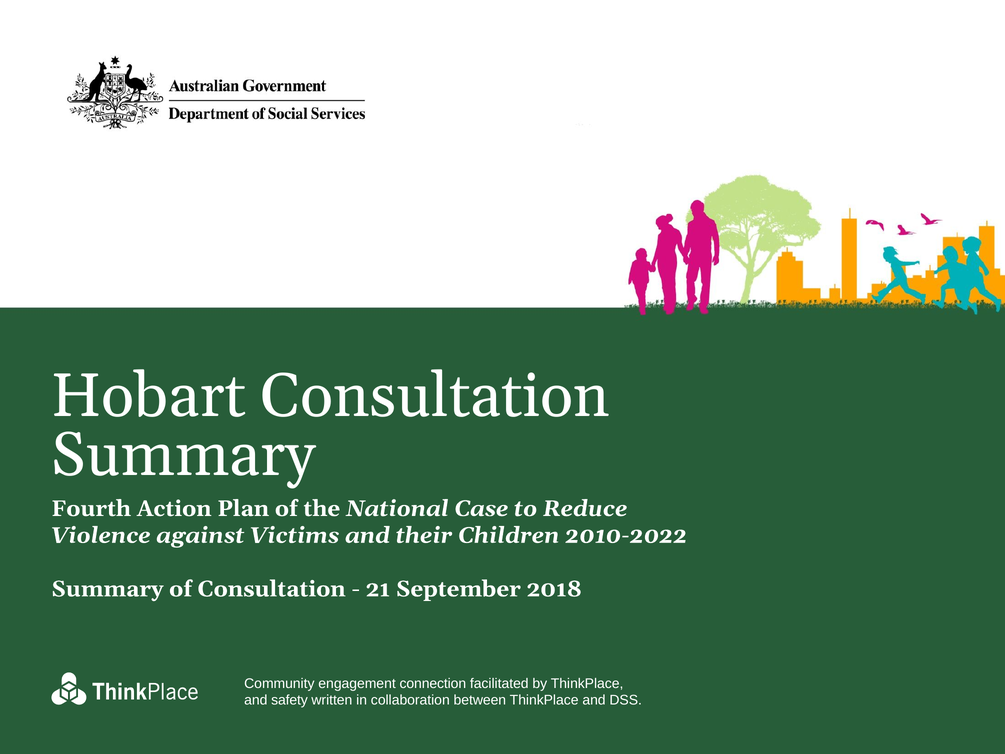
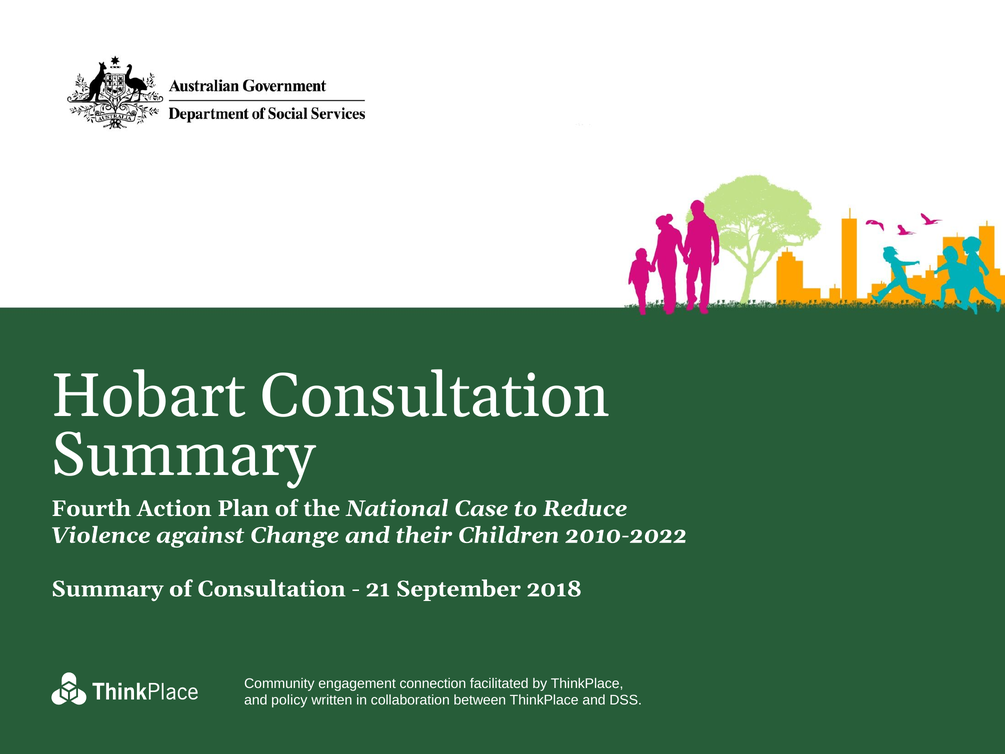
Victims: Victims -> Change
safety: safety -> policy
